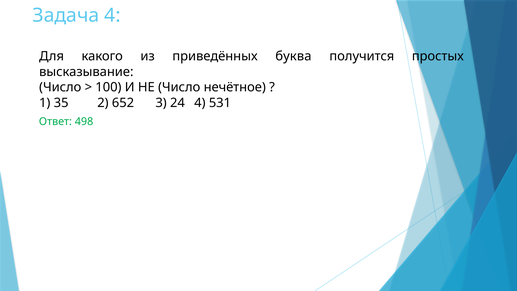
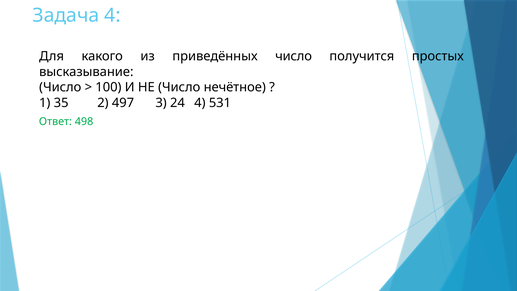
приведённых буква: буква -> число
652: 652 -> 497
